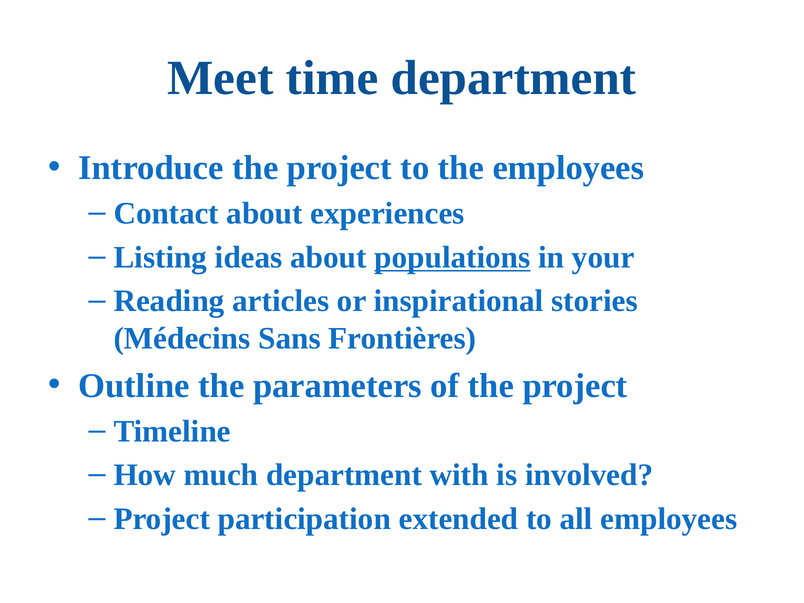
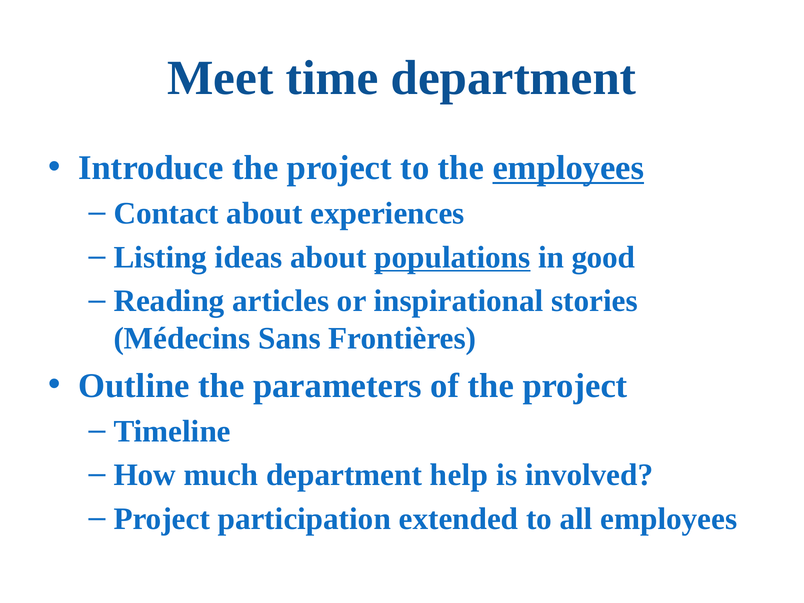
employees at (568, 168) underline: none -> present
your: your -> good
with: with -> help
